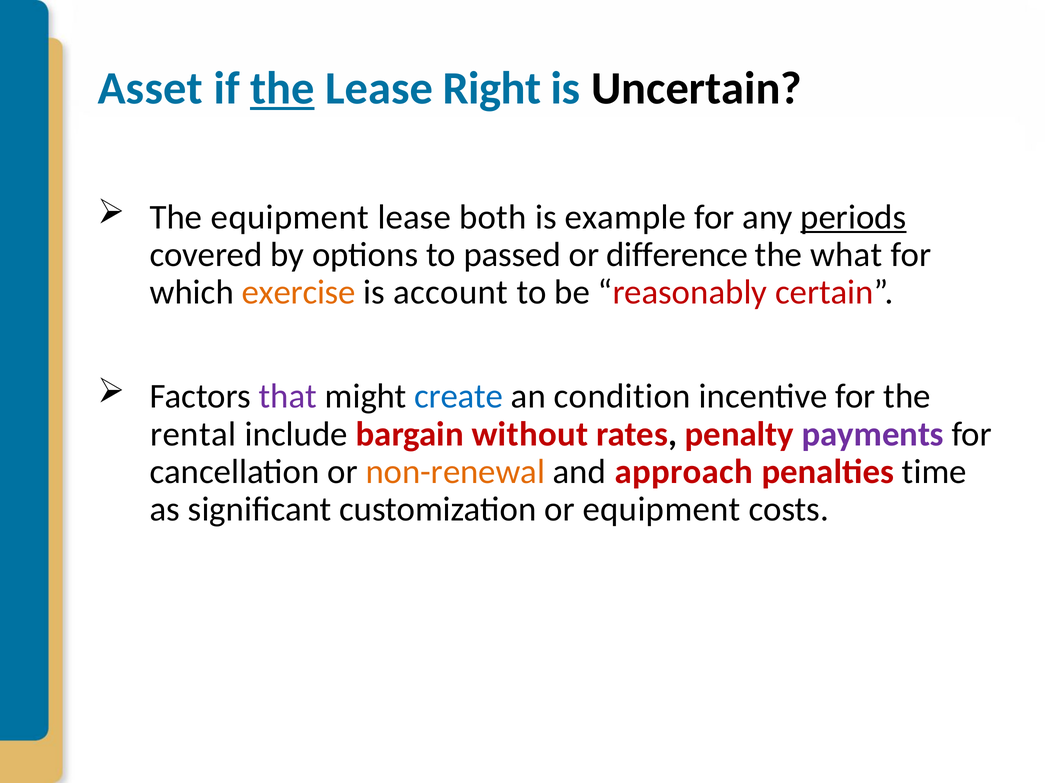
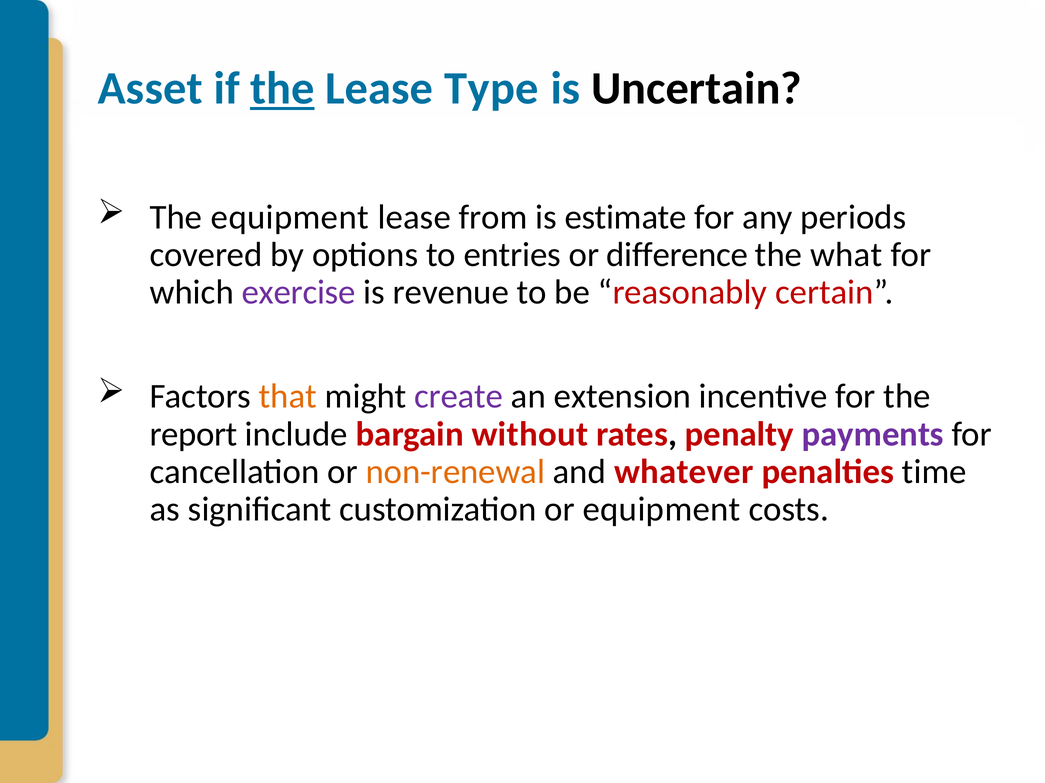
Right: Right -> Type
both: both -> from
example: example -> estimate
periods underline: present -> none
passed: passed -> entries
exercise colour: orange -> purple
account: account -> revenue
that colour: purple -> orange
create colour: blue -> purple
condition: condition -> extension
rental: rental -> report
approach: approach -> whatever
